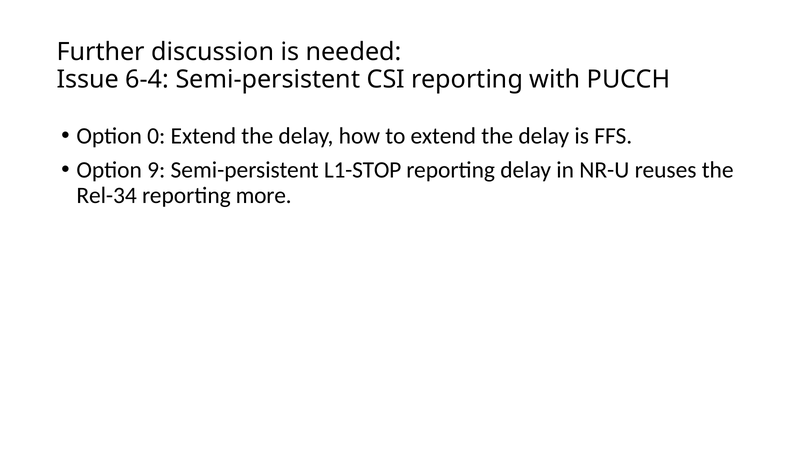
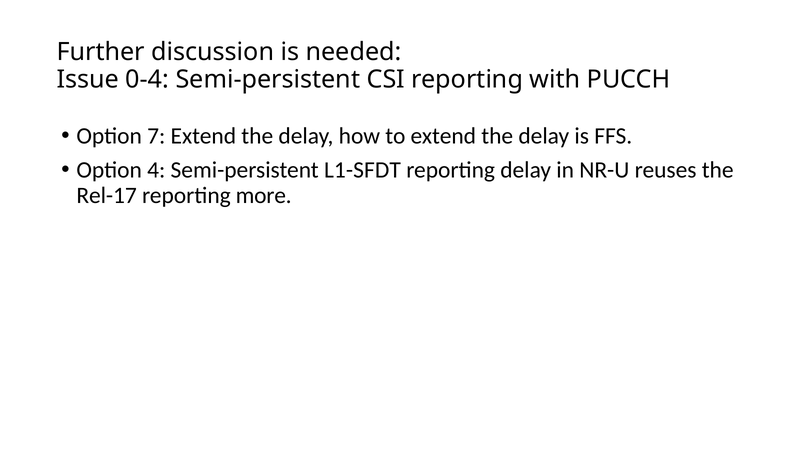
6-4: 6-4 -> 0-4
0: 0 -> 7
9: 9 -> 4
L1-STOP: L1-STOP -> L1-SFDT
Rel-34: Rel-34 -> Rel-17
